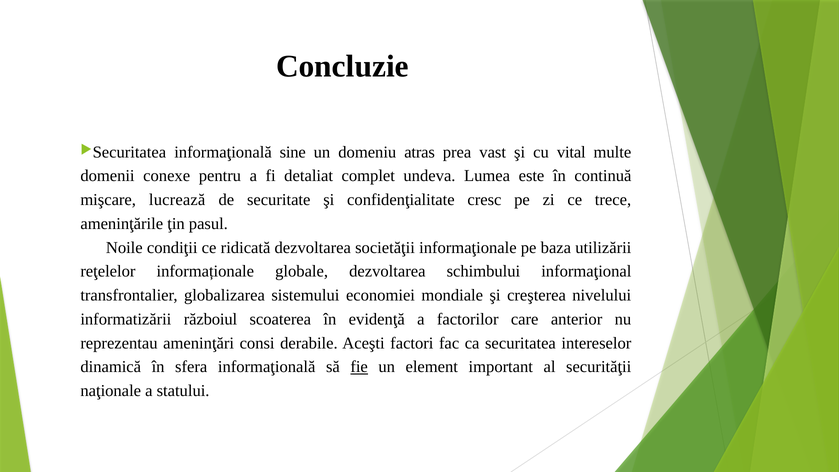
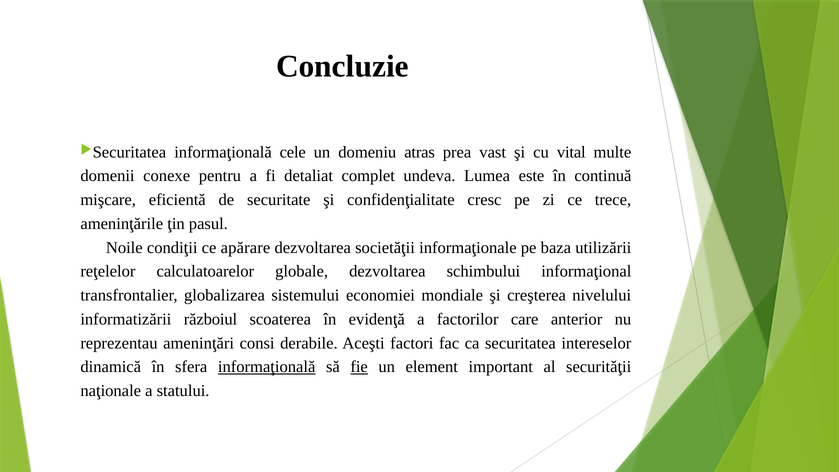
sine: sine -> cele
lucrează: lucrează -> eficientă
ridicată: ridicată -> apărare
informaționale: informaționale -> calculatoarelor
informaţională at (267, 367) underline: none -> present
